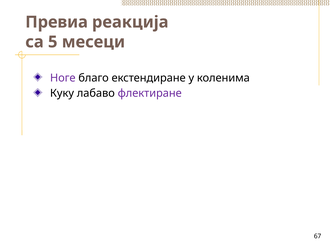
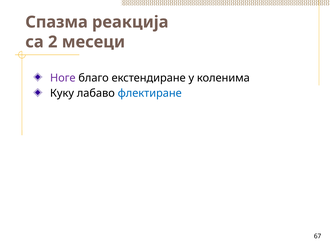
Превиа: Превиа -> Спазма
5: 5 -> 2
флектиране colour: purple -> blue
